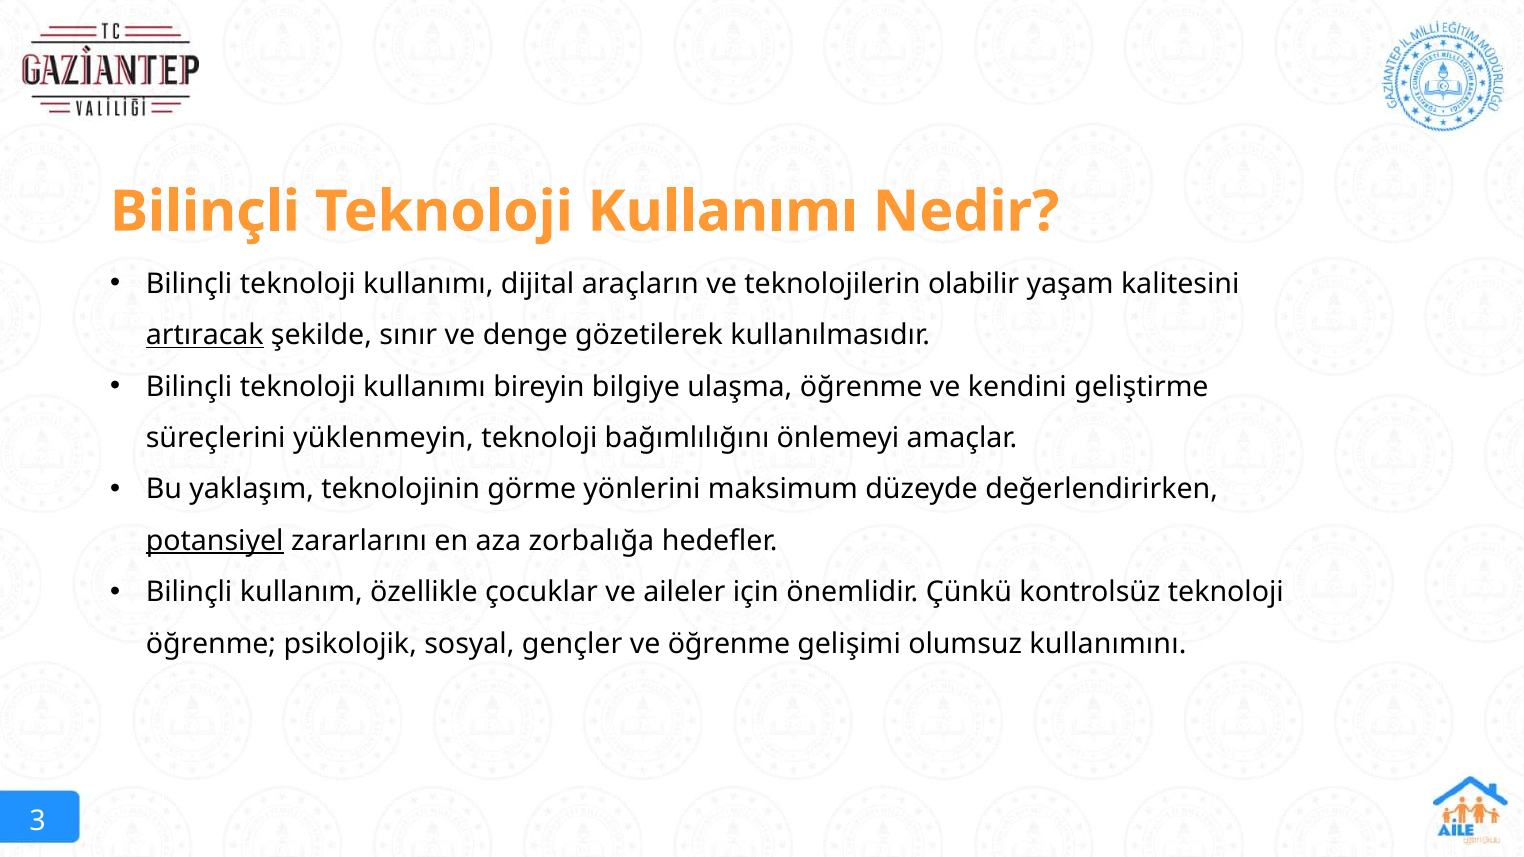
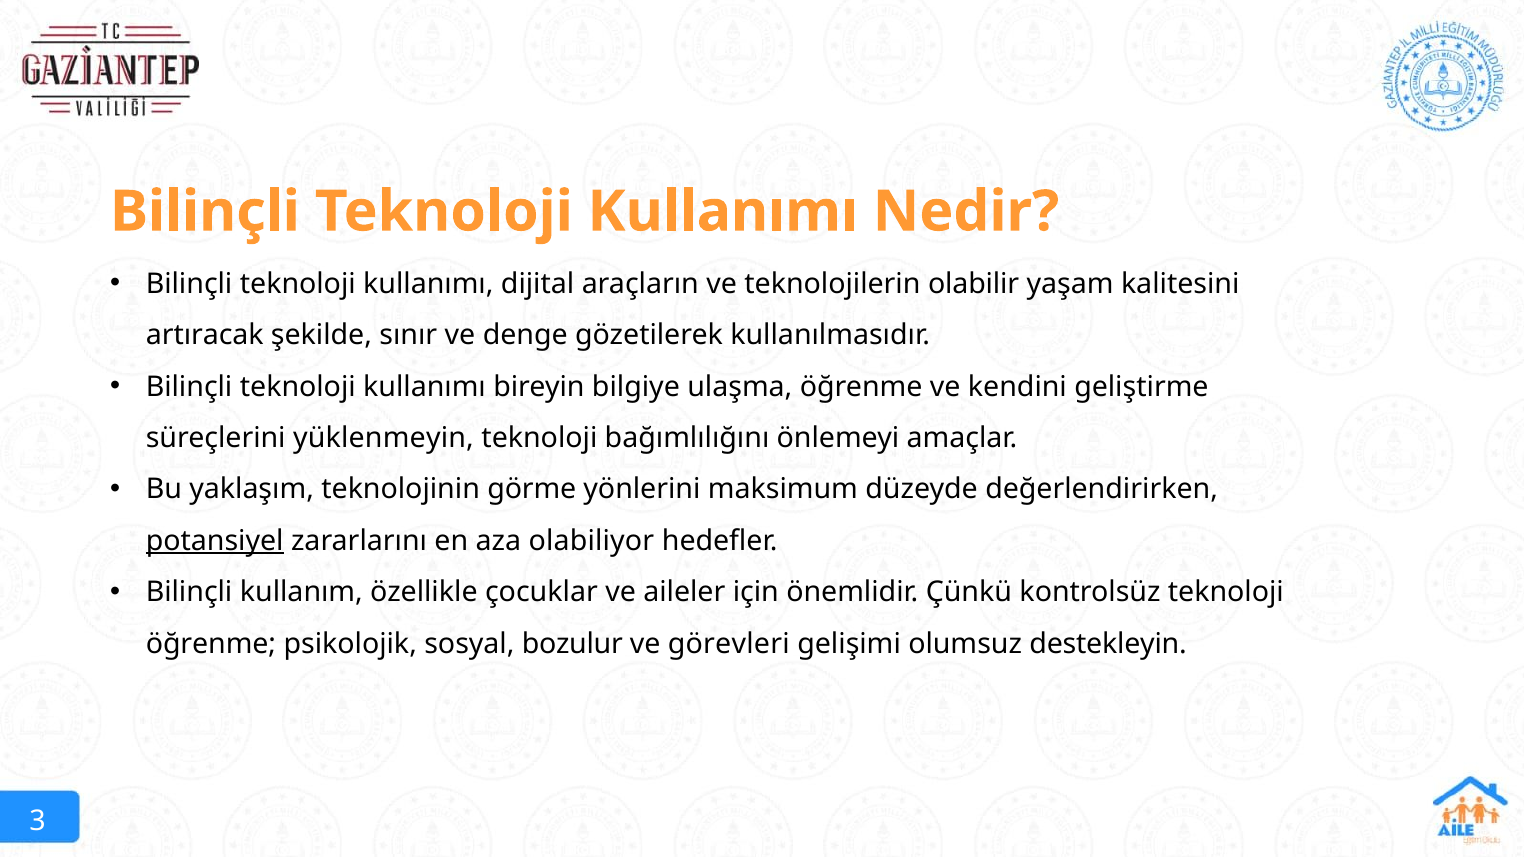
artıracak underline: present -> none
zorbalığa: zorbalığa -> olabiliyor
gençler: gençler -> bozulur
ve öğrenme: öğrenme -> görevleri
kullanımını: kullanımını -> destekleyin
